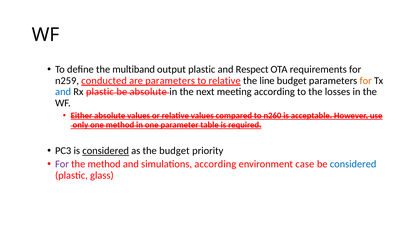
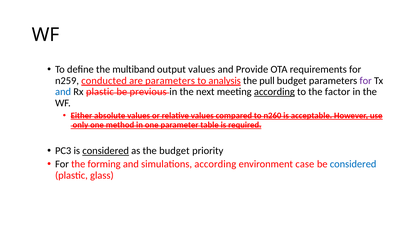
output plastic: plastic -> values
Respect: Respect -> Provide
to relative: relative -> analysis
line: line -> pull
for at (366, 81) colour: orange -> purple
be absolute: absolute -> previous
according at (274, 92) underline: none -> present
losses: losses -> factor
For at (62, 164) colour: purple -> black
the method: method -> forming
